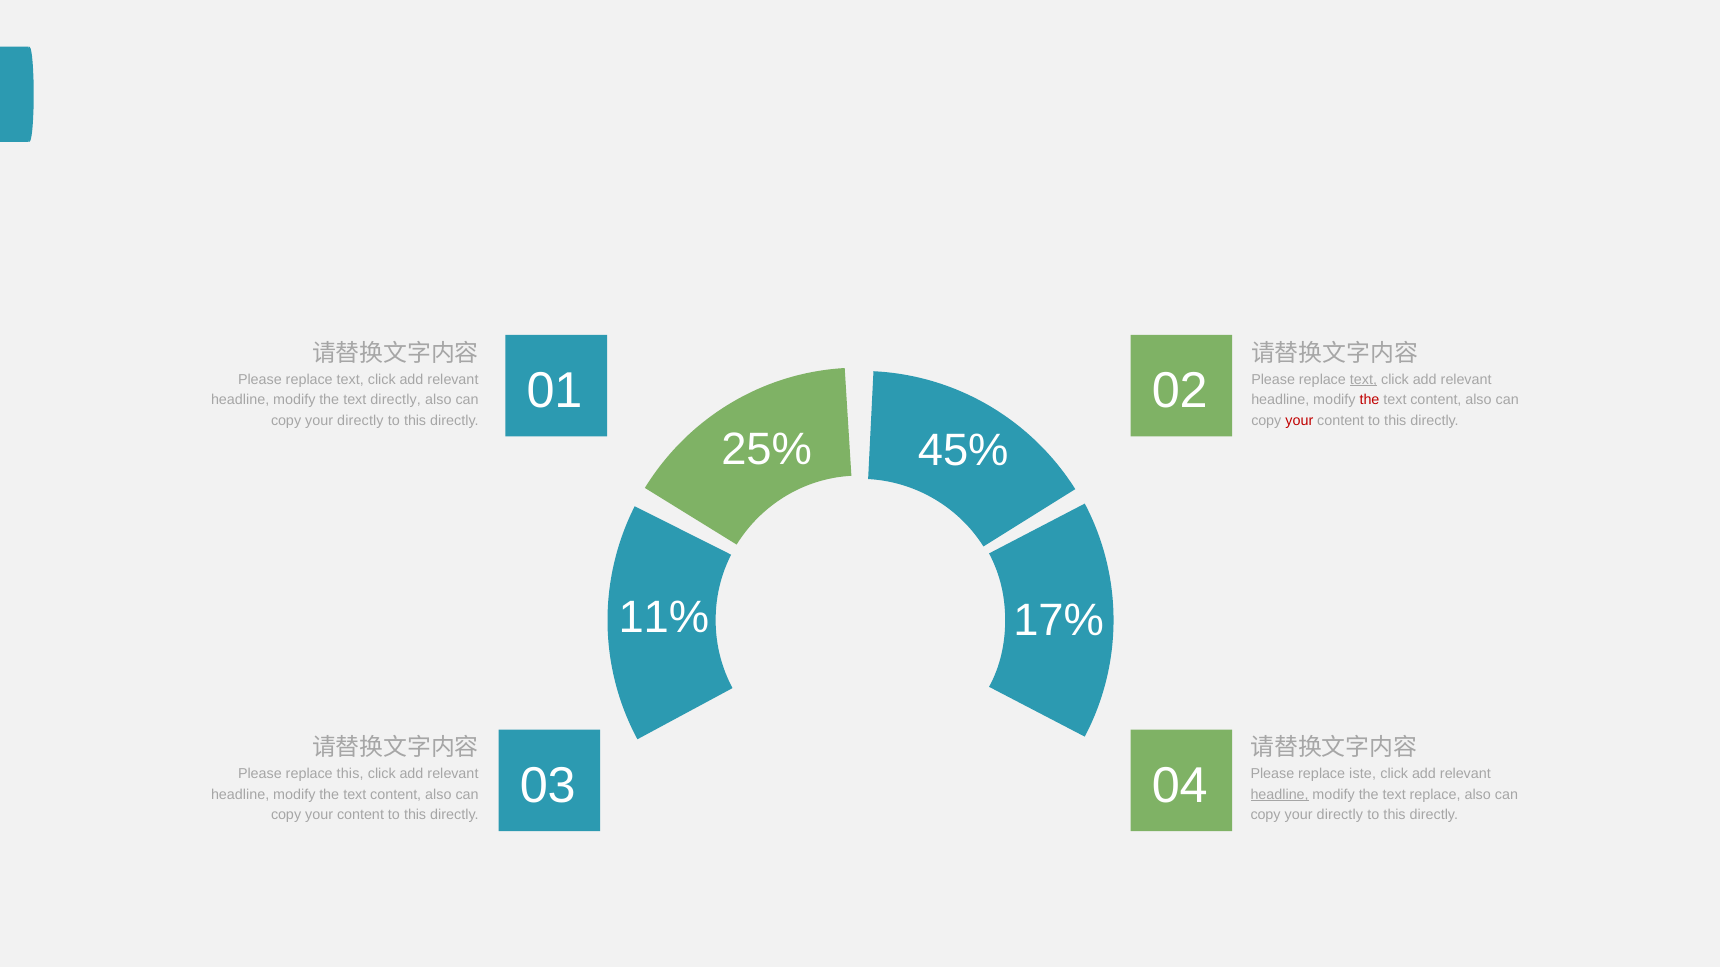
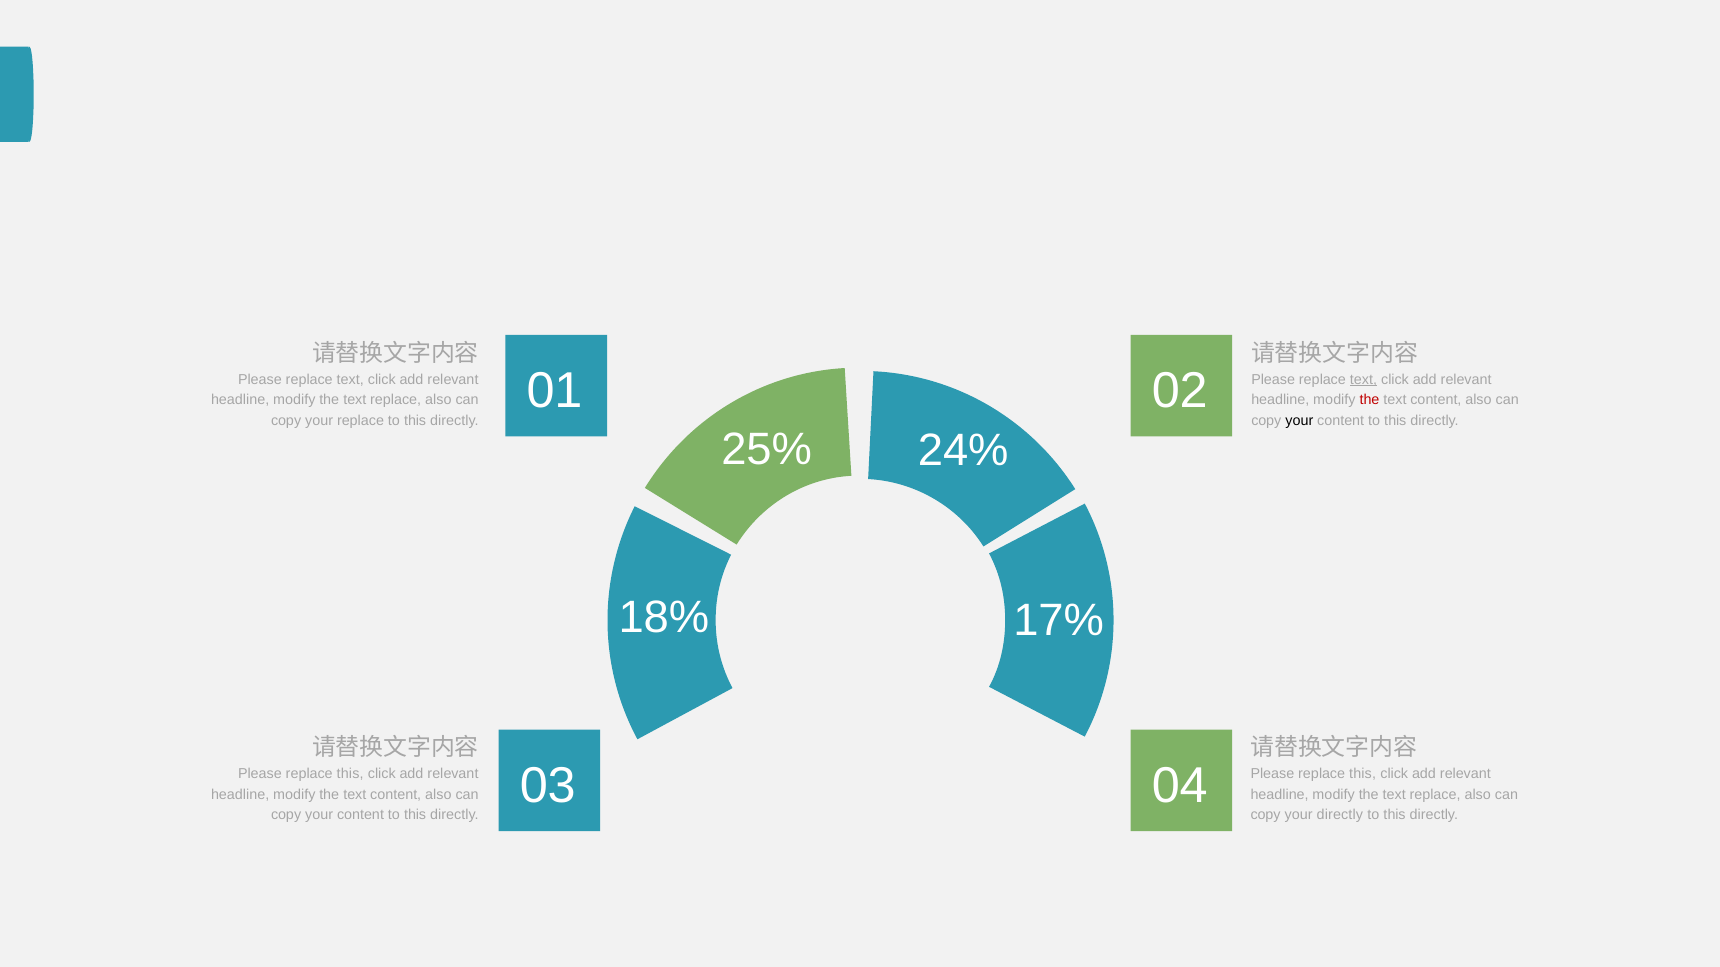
directly at (396, 400): directly -> replace
directly at (360, 421): directly -> replace
your at (1299, 421) colour: red -> black
45%: 45% -> 24%
11%: 11% -> 18%
iste at (1363, 774): iste -> this
headline at (1280, 795) underline: present -> none
